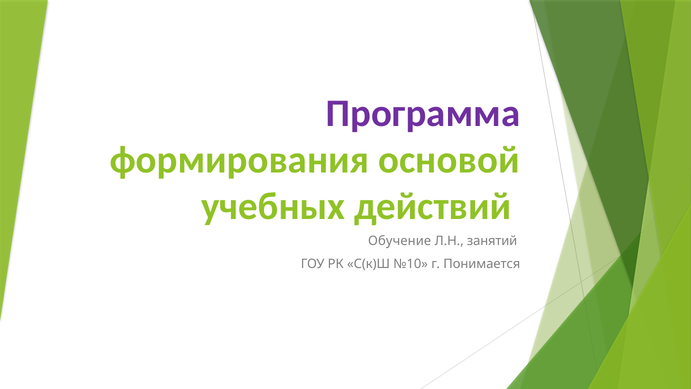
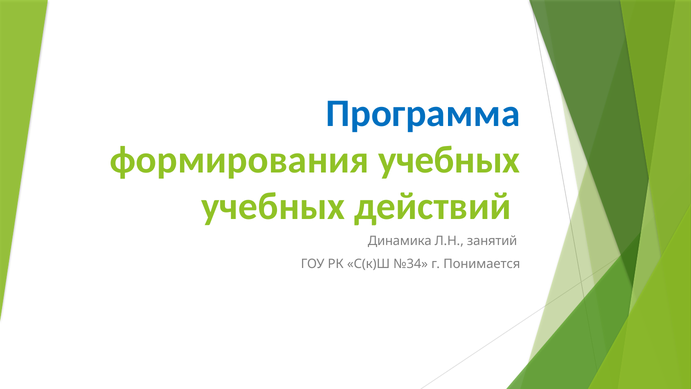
Программа colour: purple -> blue
формирования основой: основой -> учебных
Обучение: Обучение -> Динамика
№10: №10 -> №34
